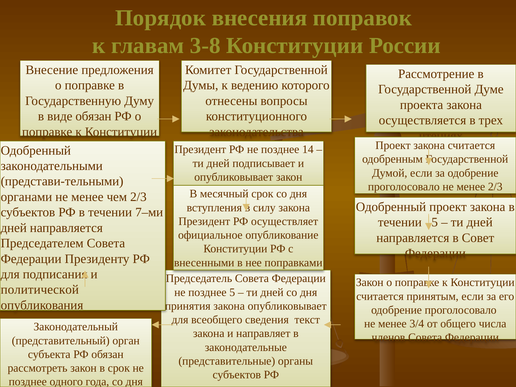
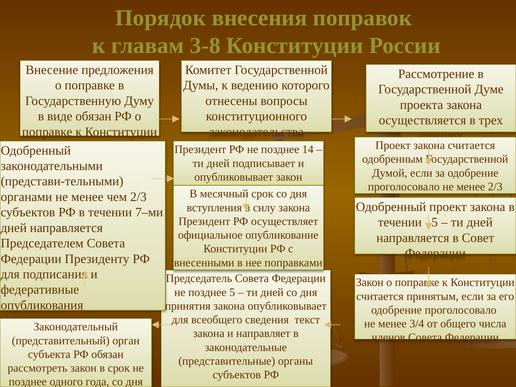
политической: политической -> федеративные
